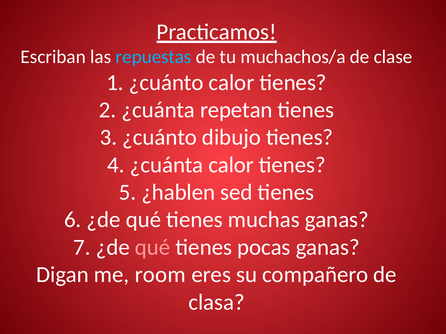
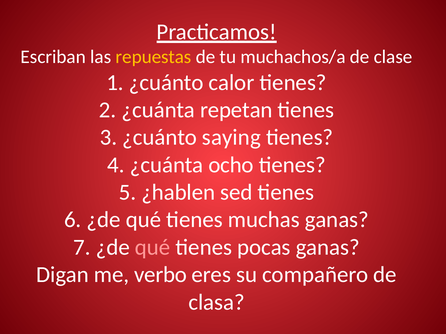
repuestas colour: light blue -> yellow
dibujo: dibujo -> saying
¿cuánta calor: calor -> ocho
room: room -> verbo
